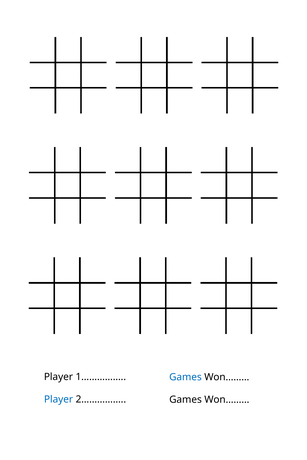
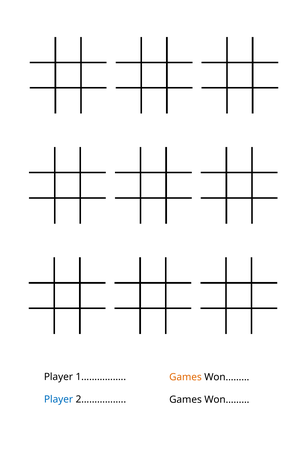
Games at (185, 378) colour: blue -> orange
